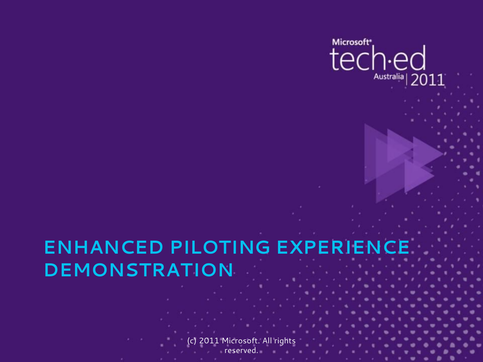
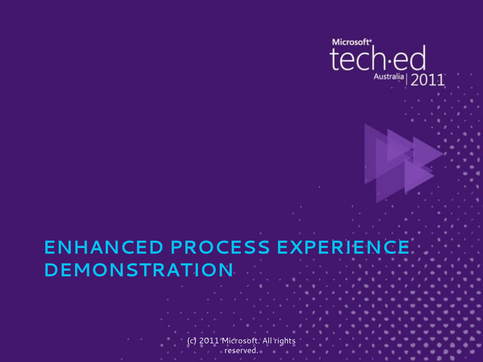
PILOTING: PILOTING -> PROCESS
